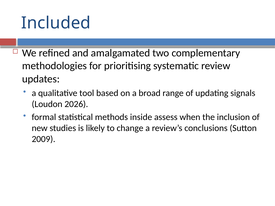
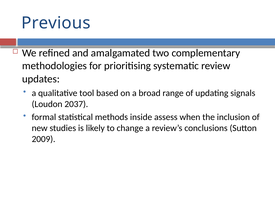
Included: Included -> Previous
2026: 2026 -> 2037
